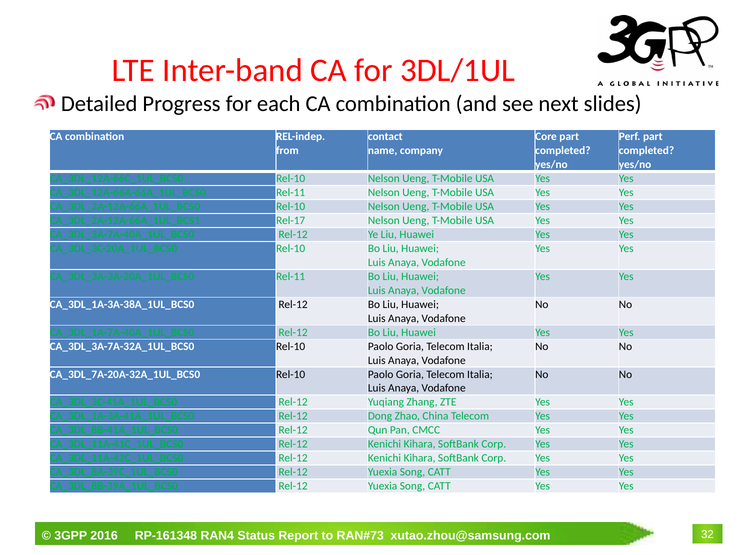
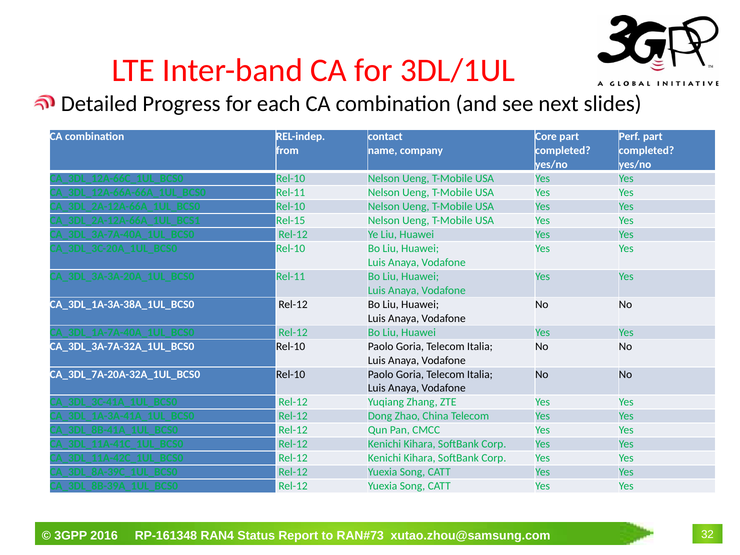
Rel-17: Rel-17 -> Rel-15
